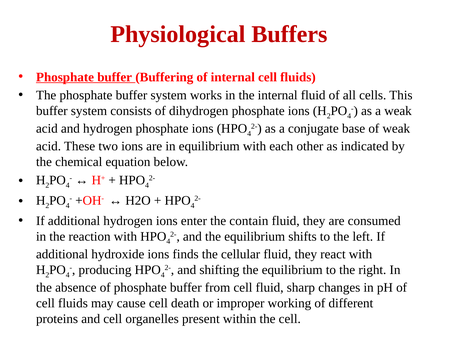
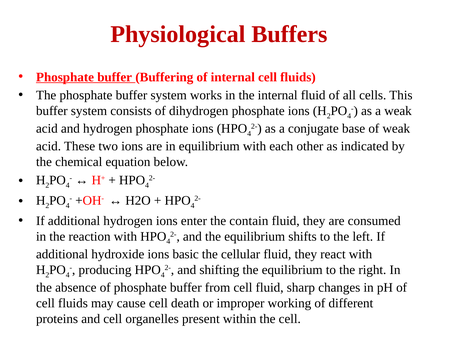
finds: finds -> basic
